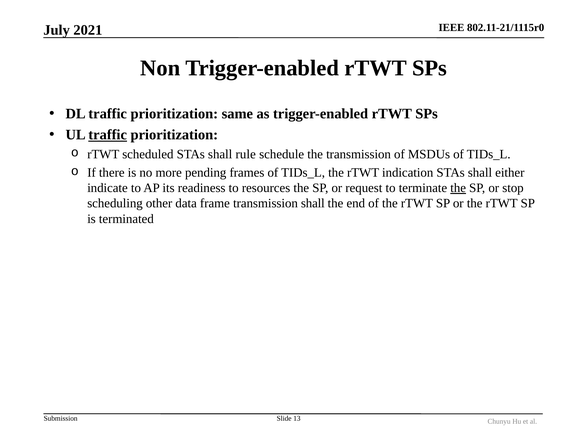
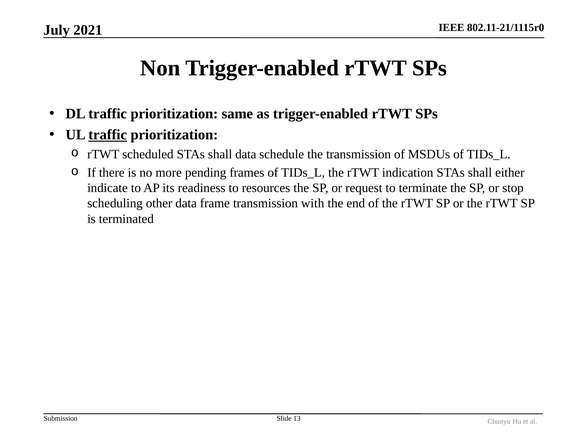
shall rule: rule -> data
the at (458, 188) underline: present -> none
transmission shall: shall -> with
